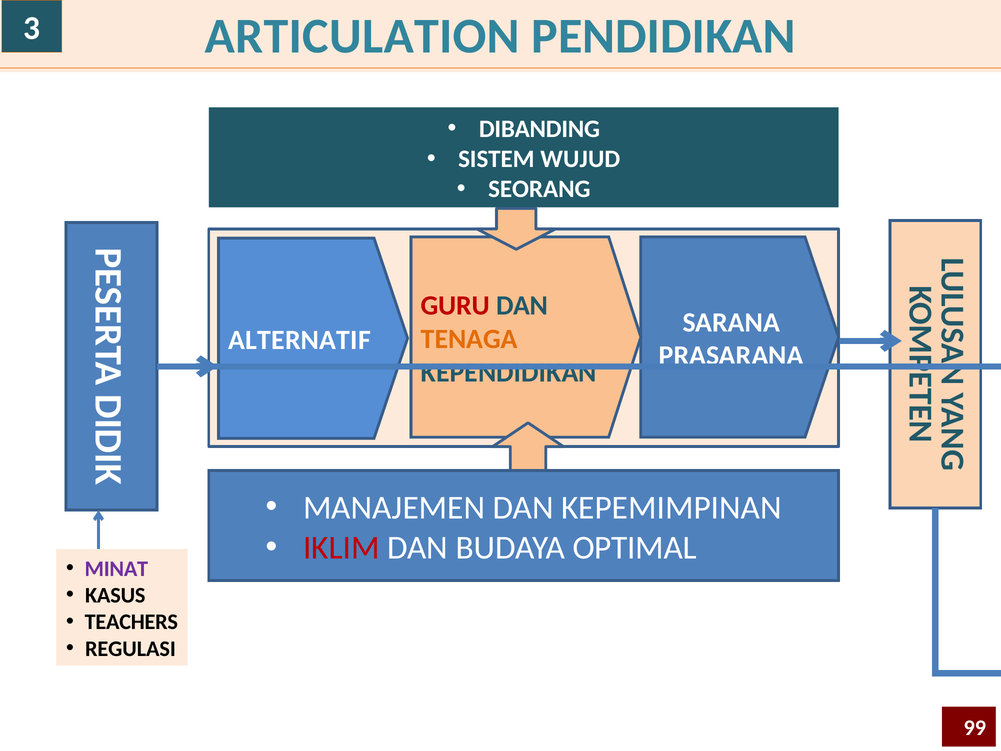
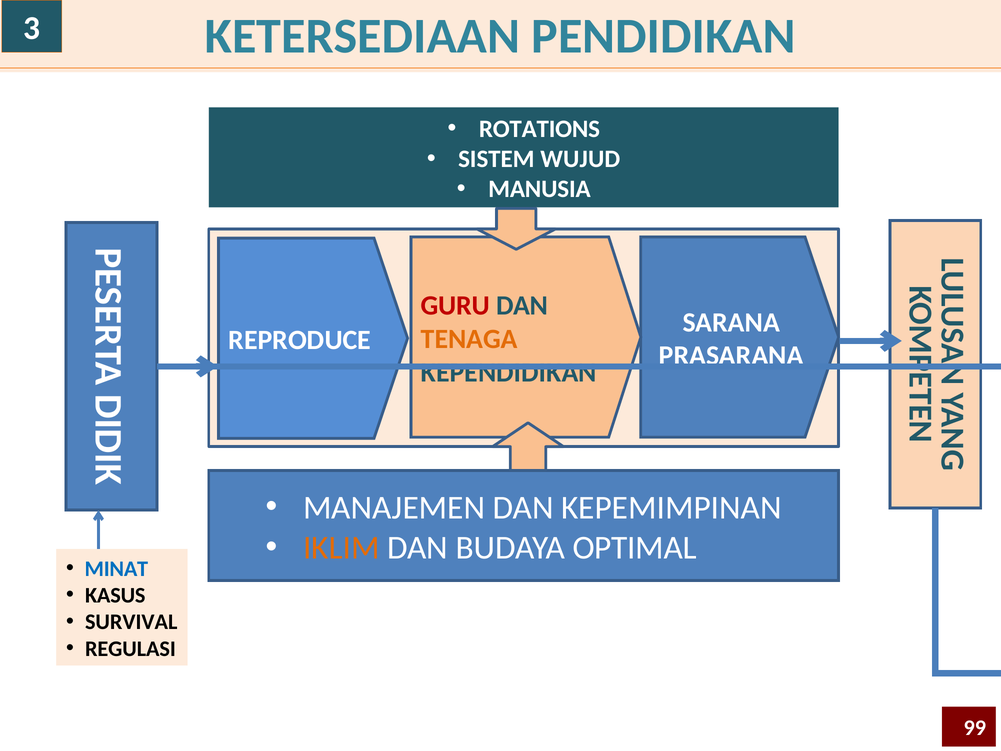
ARTICULATION: ARTICULATION -> KETERSEDIAAN
DIBANDING: DIBANDING -> ROTATIONS
SEORANG: SEORANG -> MANUSIA
ALTERNATIF: ALTERNATIF -> REPRODUCE
IKLIM colour: red -> orange
MINAT colour: purple -> blue
TEACHERS: TEACHERS -> SURVIVAL
